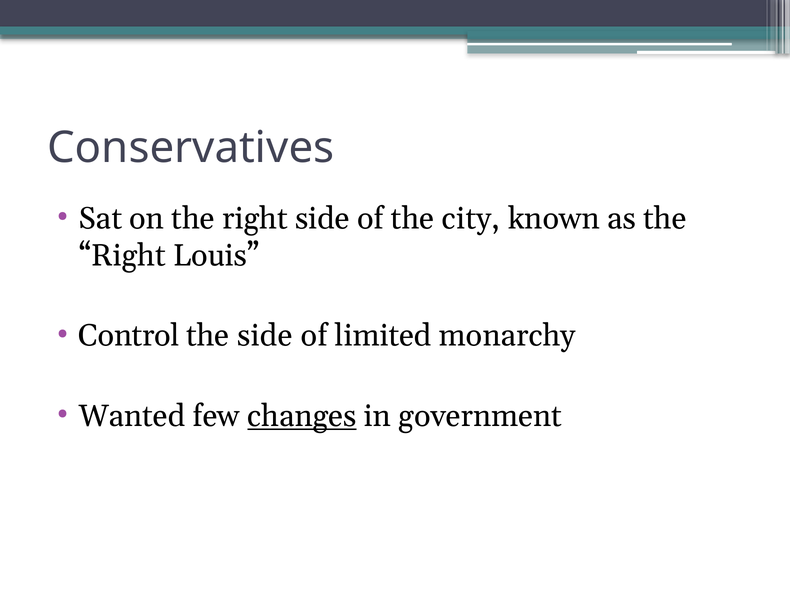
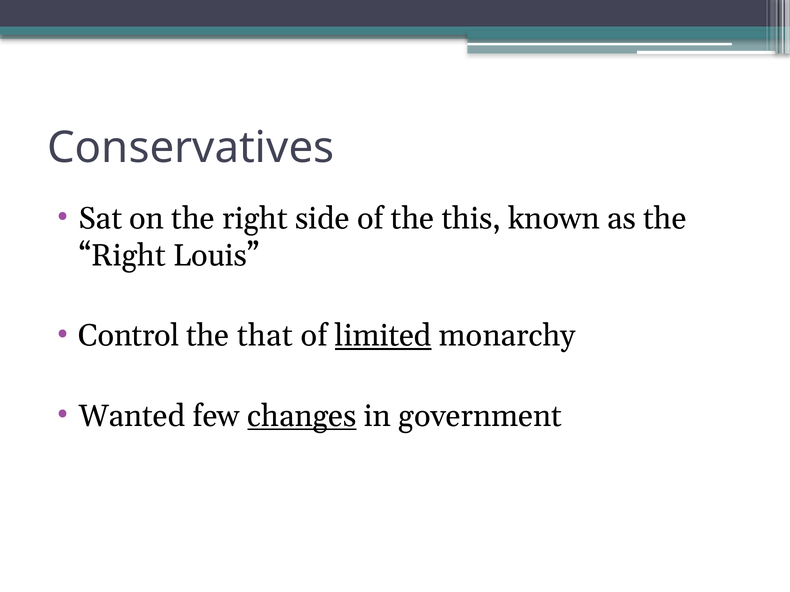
city: city -> this
the side: side -> that
limited underline: none -> present
